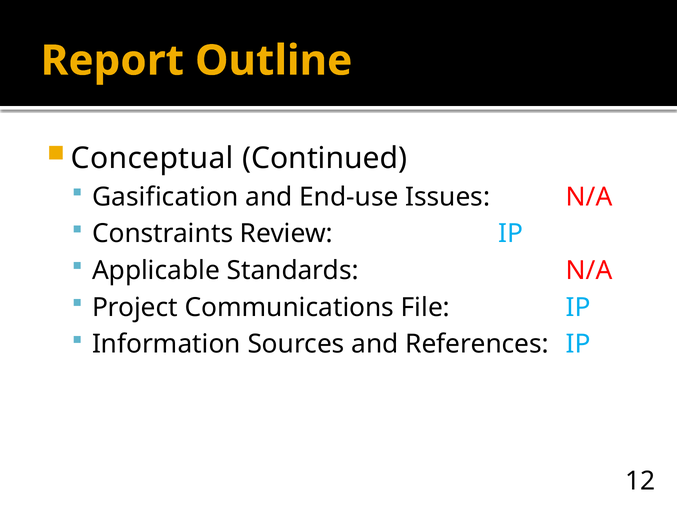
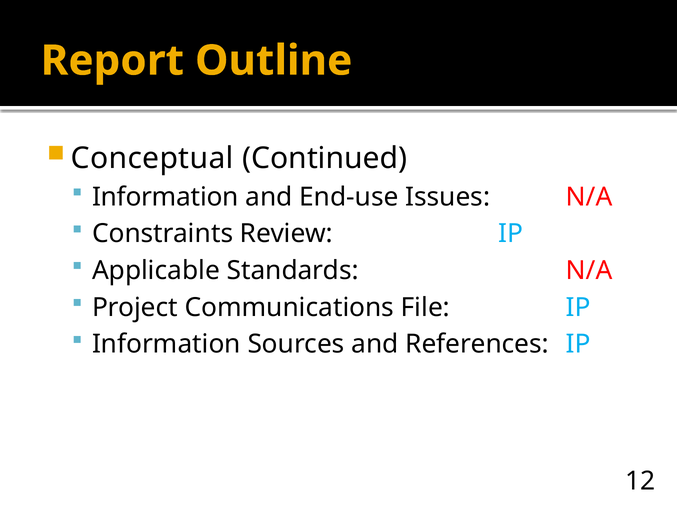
Gasification at (165, 197): Gasification -> Information
